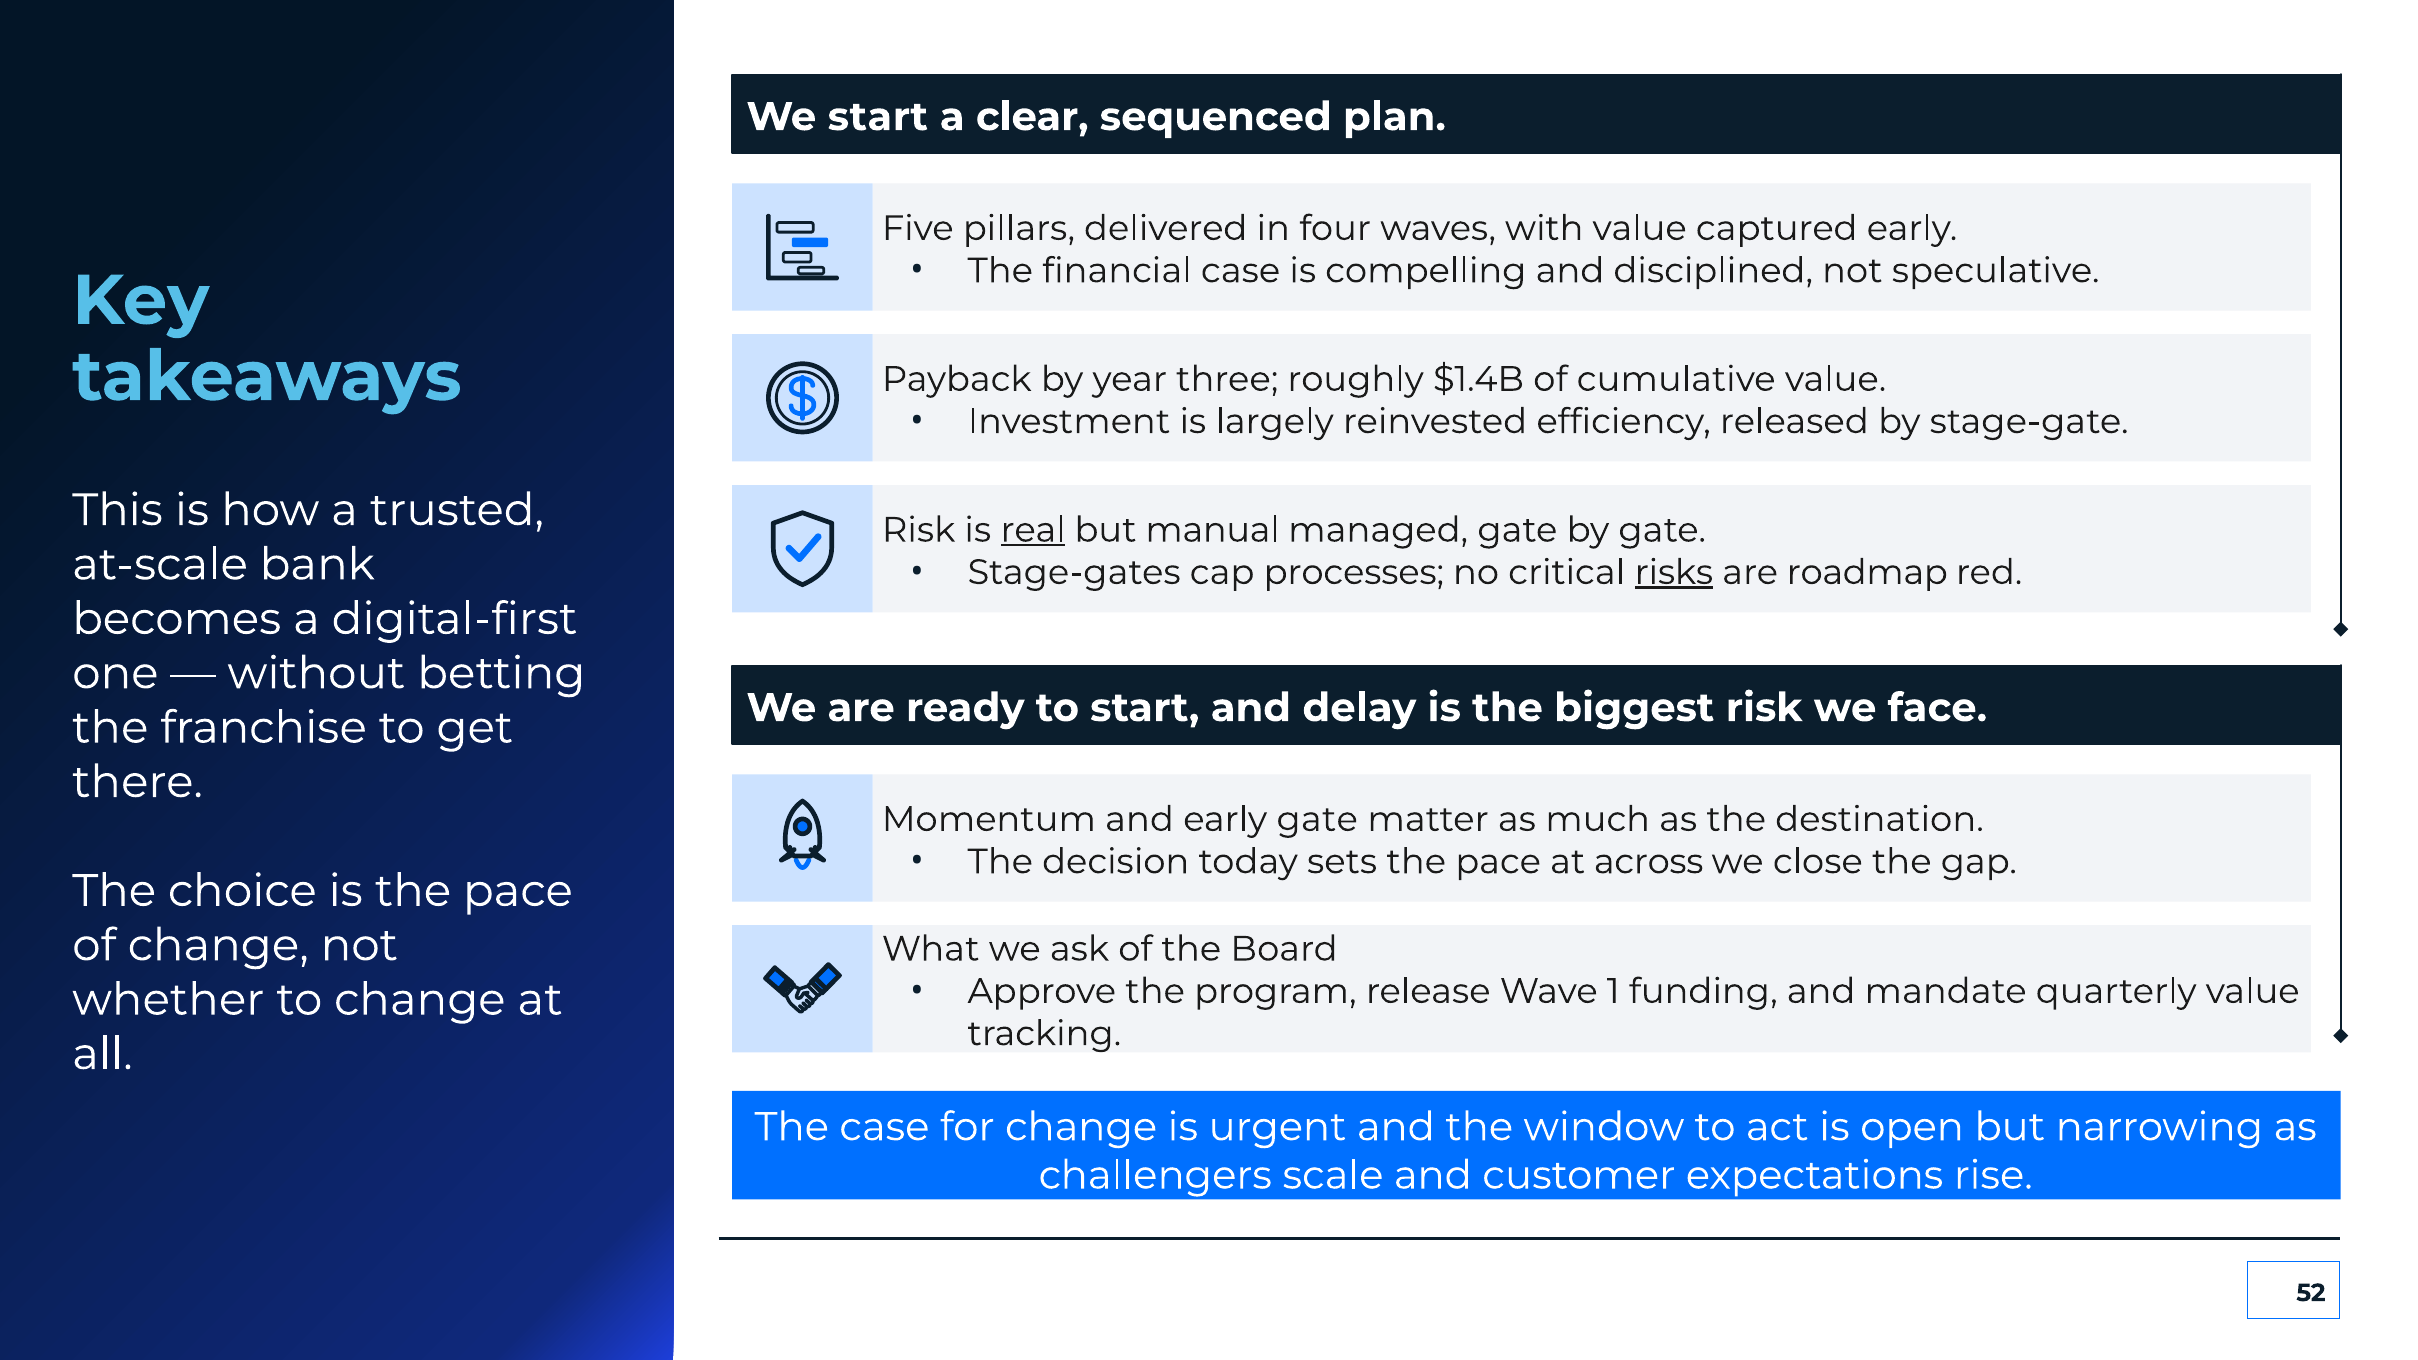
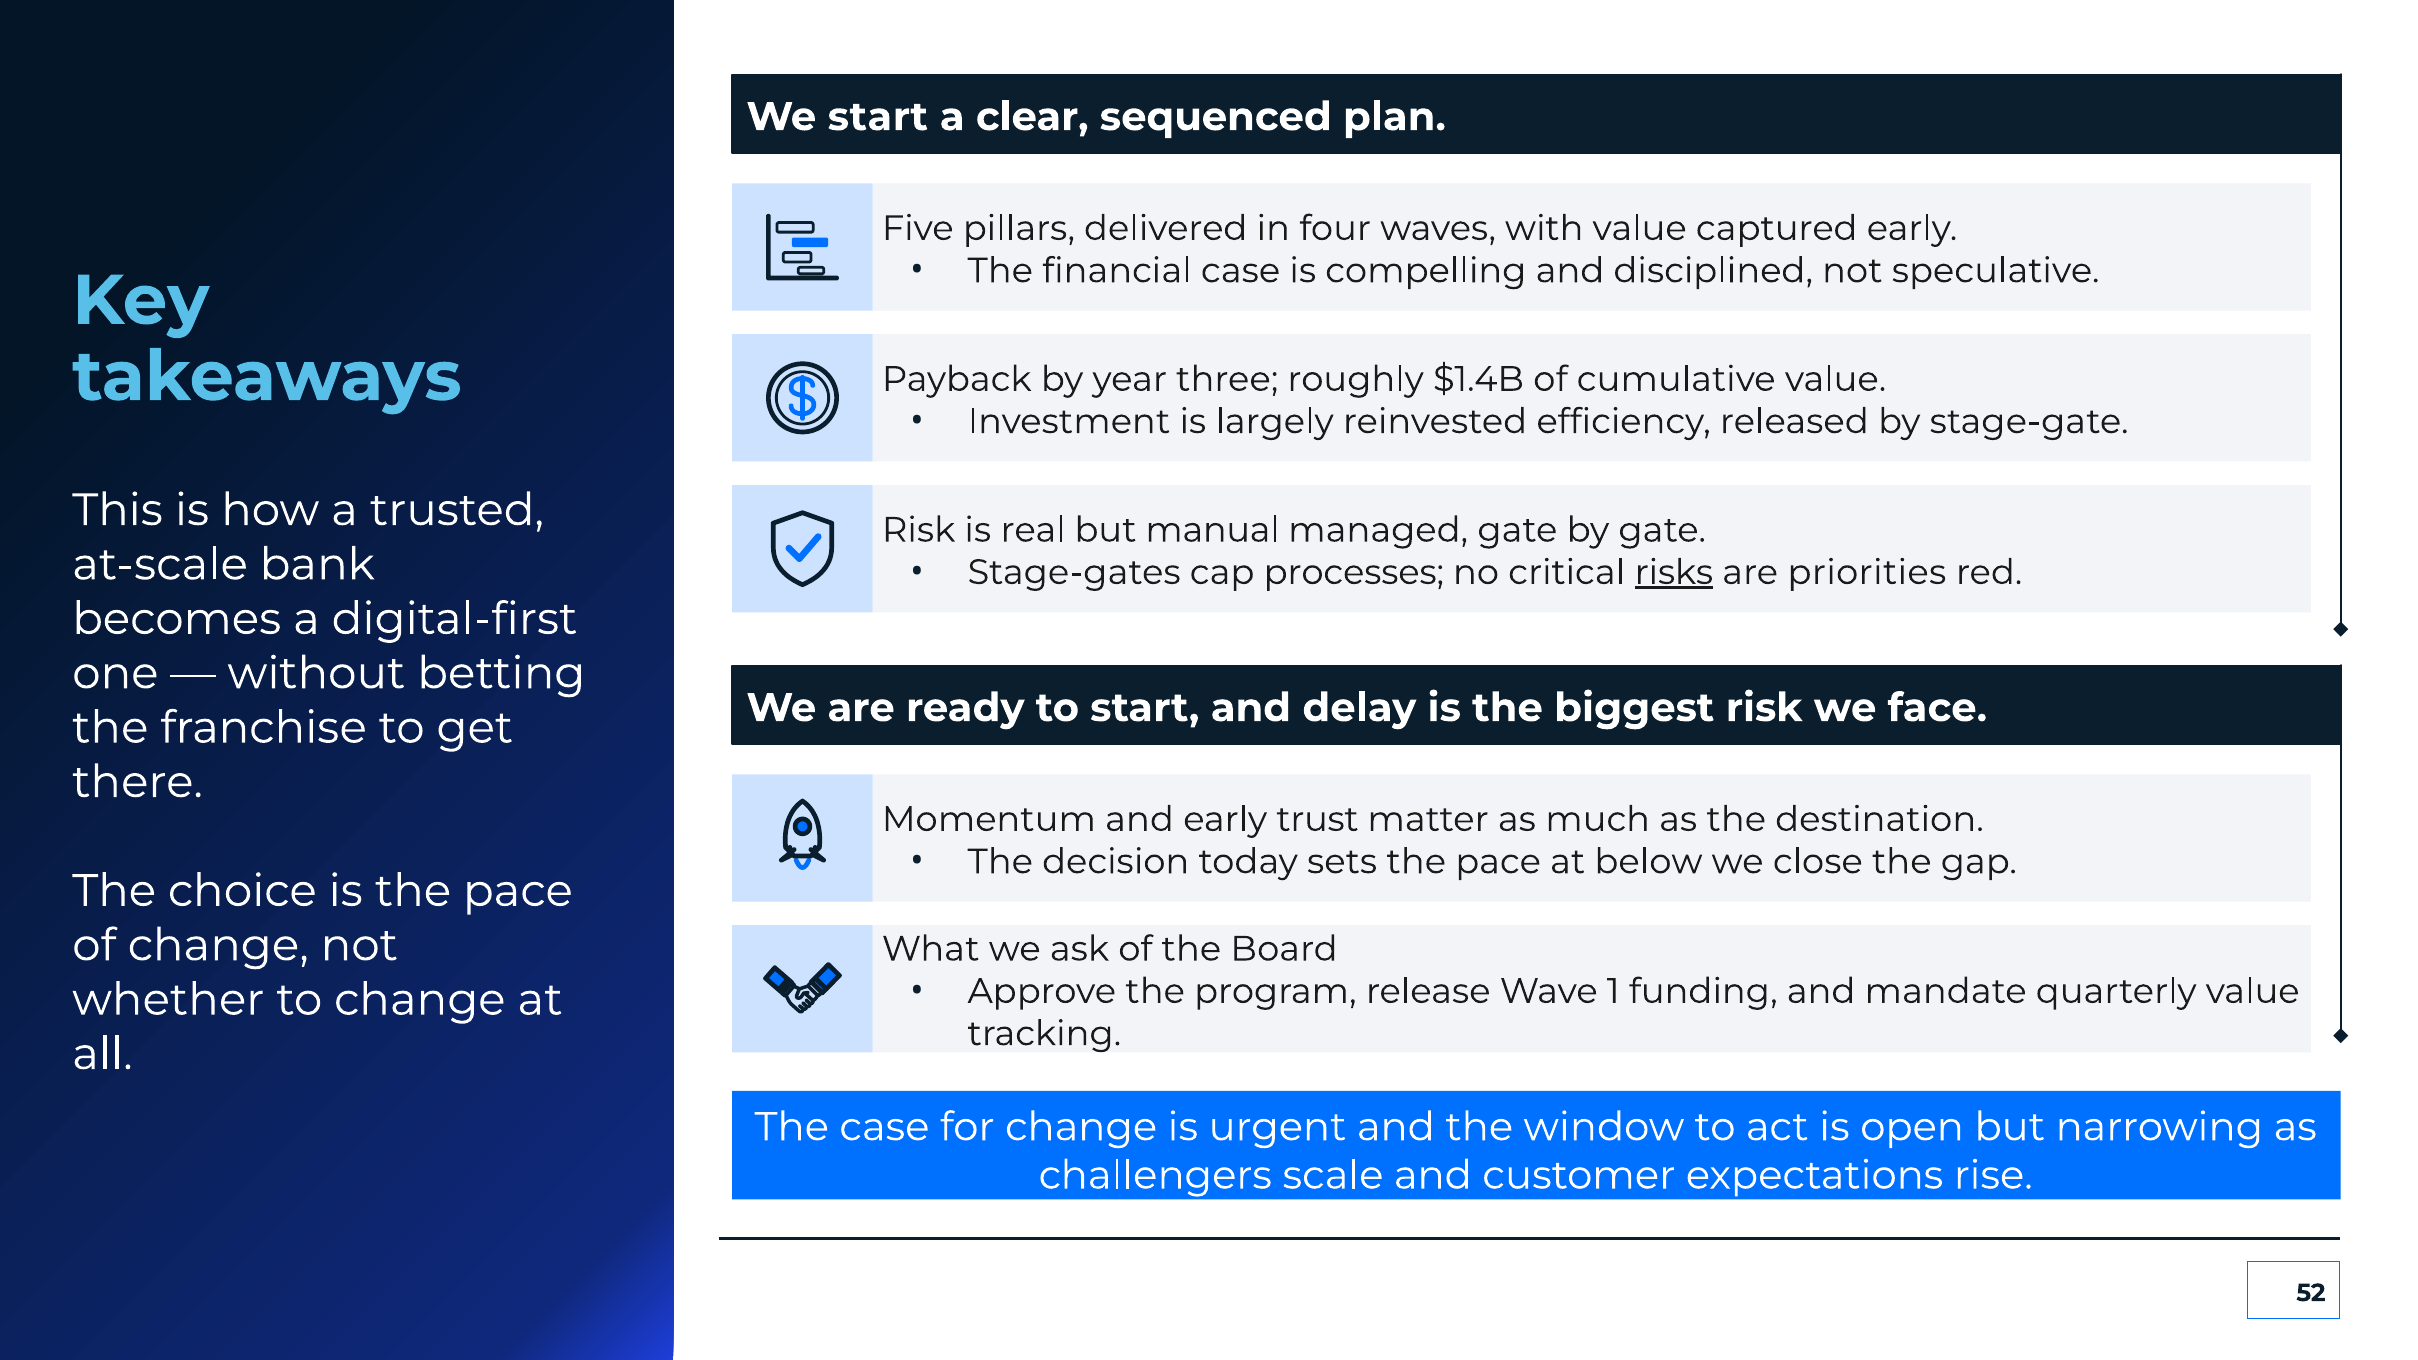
real underline: present -> none
roadmap: roadmap -> priorities
early gate: gate -> trust
across: across -> below
